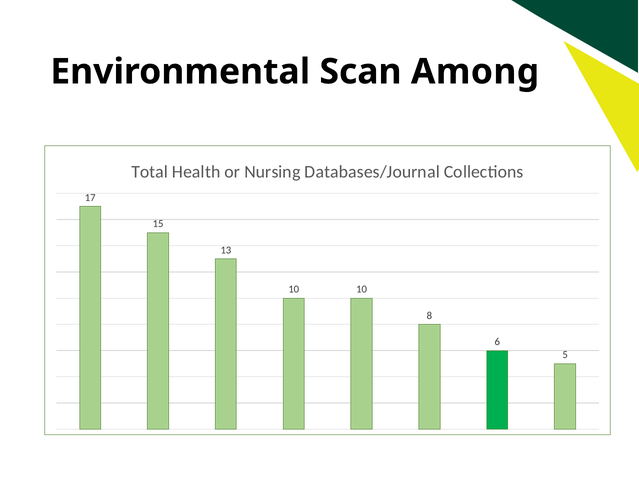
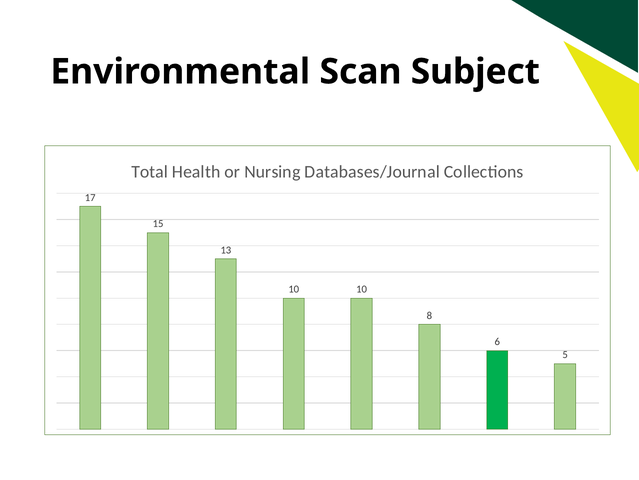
Among: Among -> Subject
